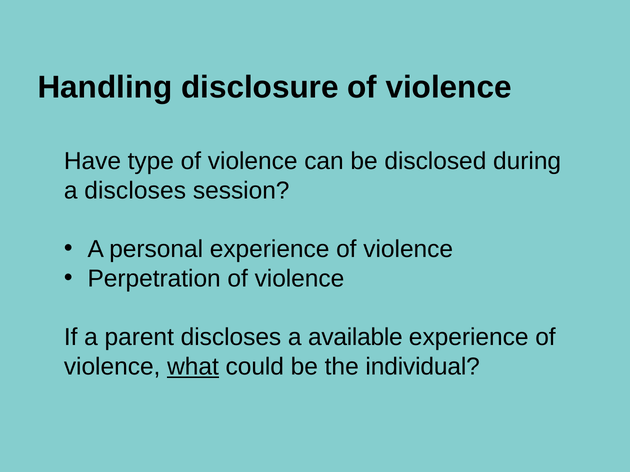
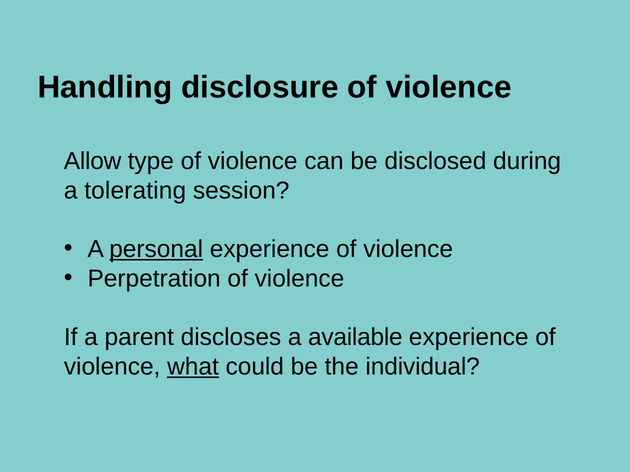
Have: Have -> Allow
a discloses: discloses -> tolerating
personal underline: none -> present
